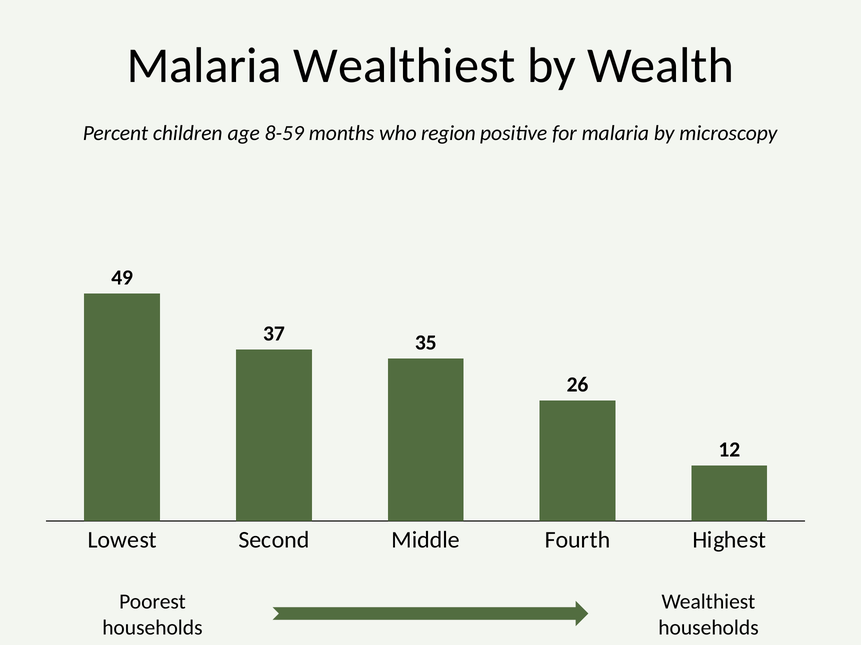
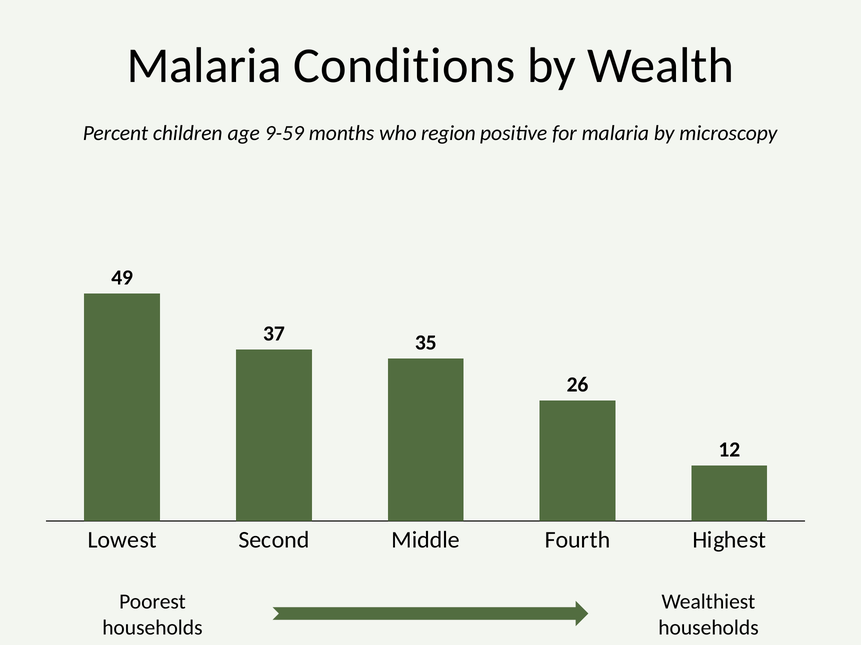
Malaria Wealthiest: Wealthiest -> Conditions
8-59: 8-59 -> 9-59
